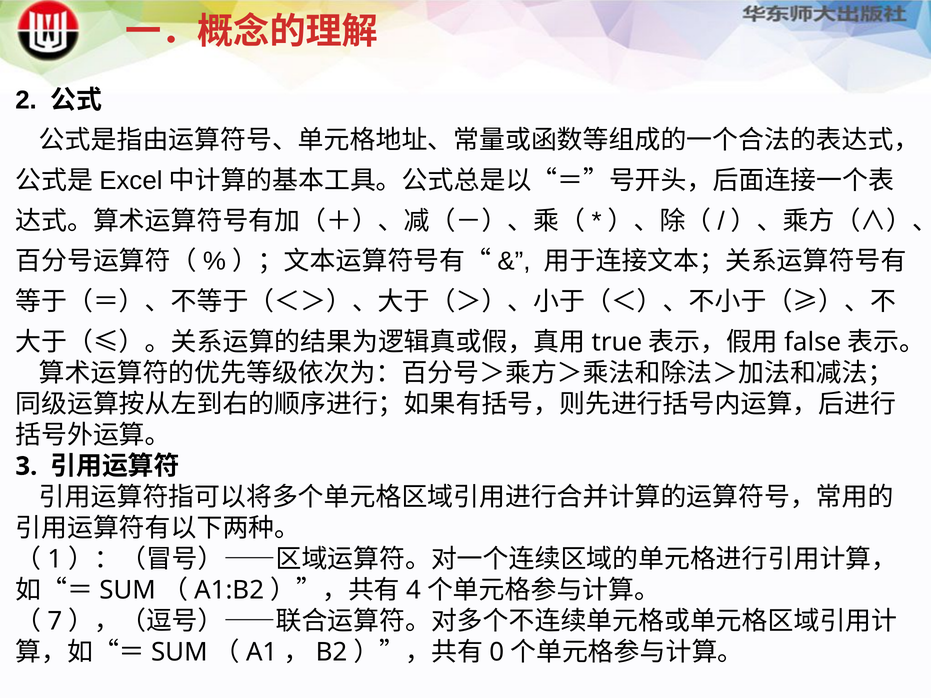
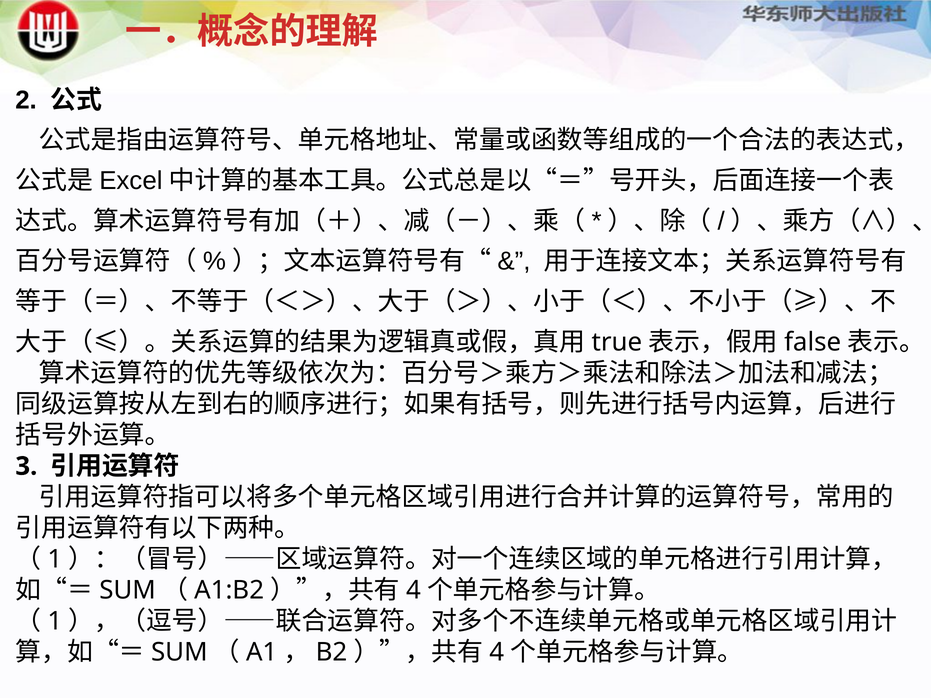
7 at (55, 622): 7 -> 1
0 at (497, 653): 0 -> 4
